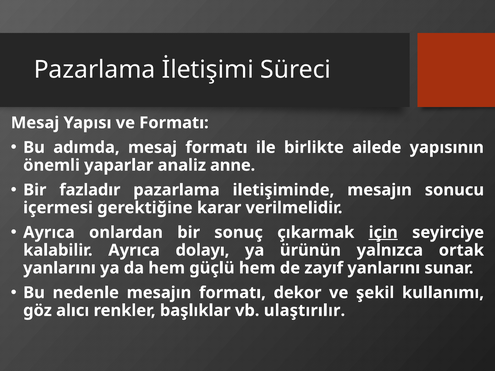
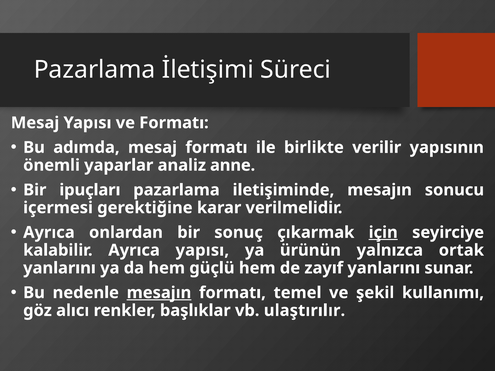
ailede: ailede -> verilir
fazladır: fazladır -> ipuçları
Ayrıca dolayı: dolayı -> yapısı
mesajın at (159, 293) underline: none -> present
dekor: dekor -> temel
